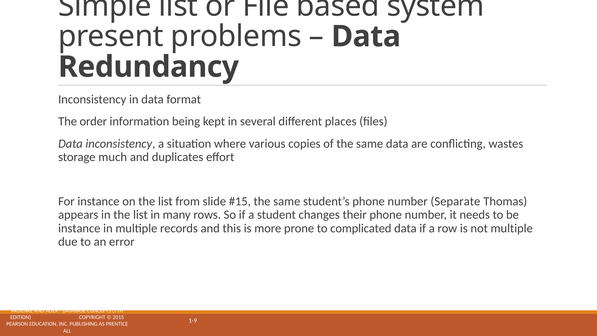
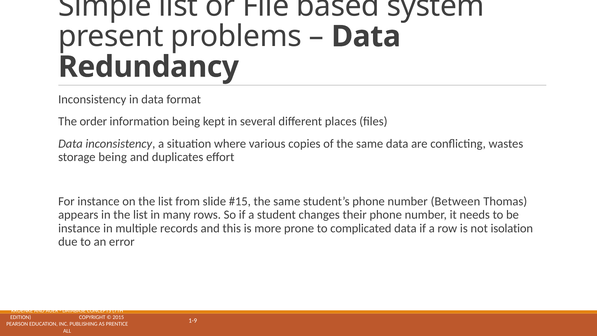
storage much: much -> being
Separate: Separate -> Between
not multiple: multiple -> isolation
